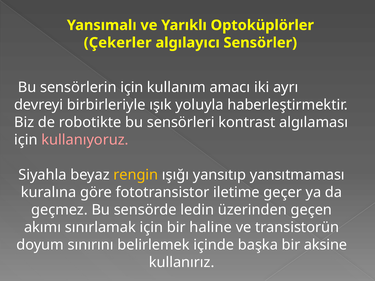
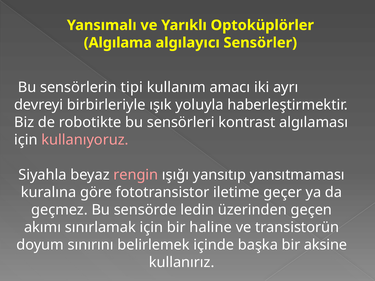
Çekerler: Çekerler -> Algılama
sensörlerin için: için -> tipi
rengin colour: yellow -> pink
